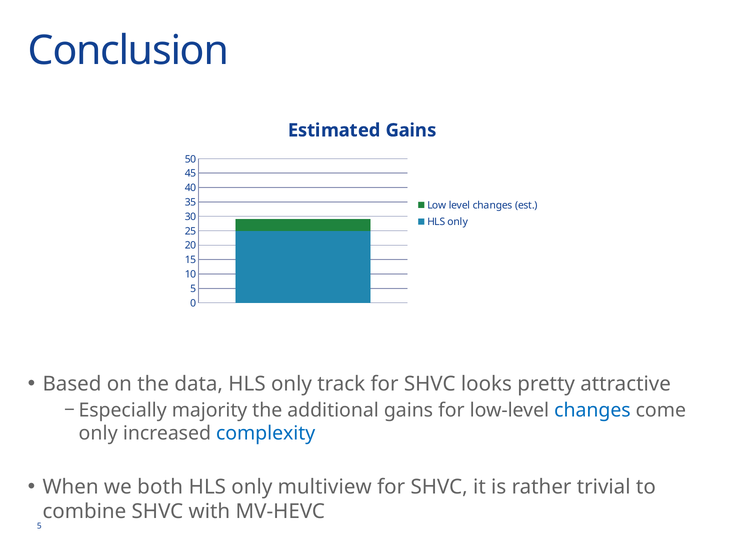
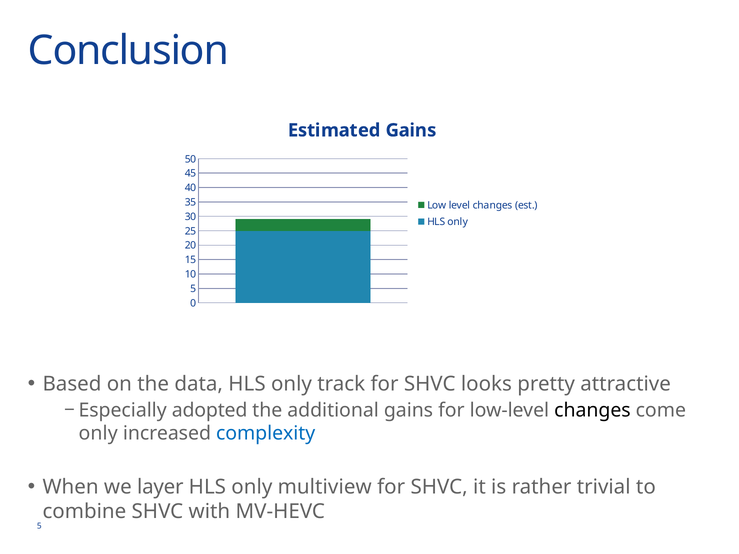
majority: majority -> adopted
changes at (592, 410) colour: blue -> black
both: both -> layer
